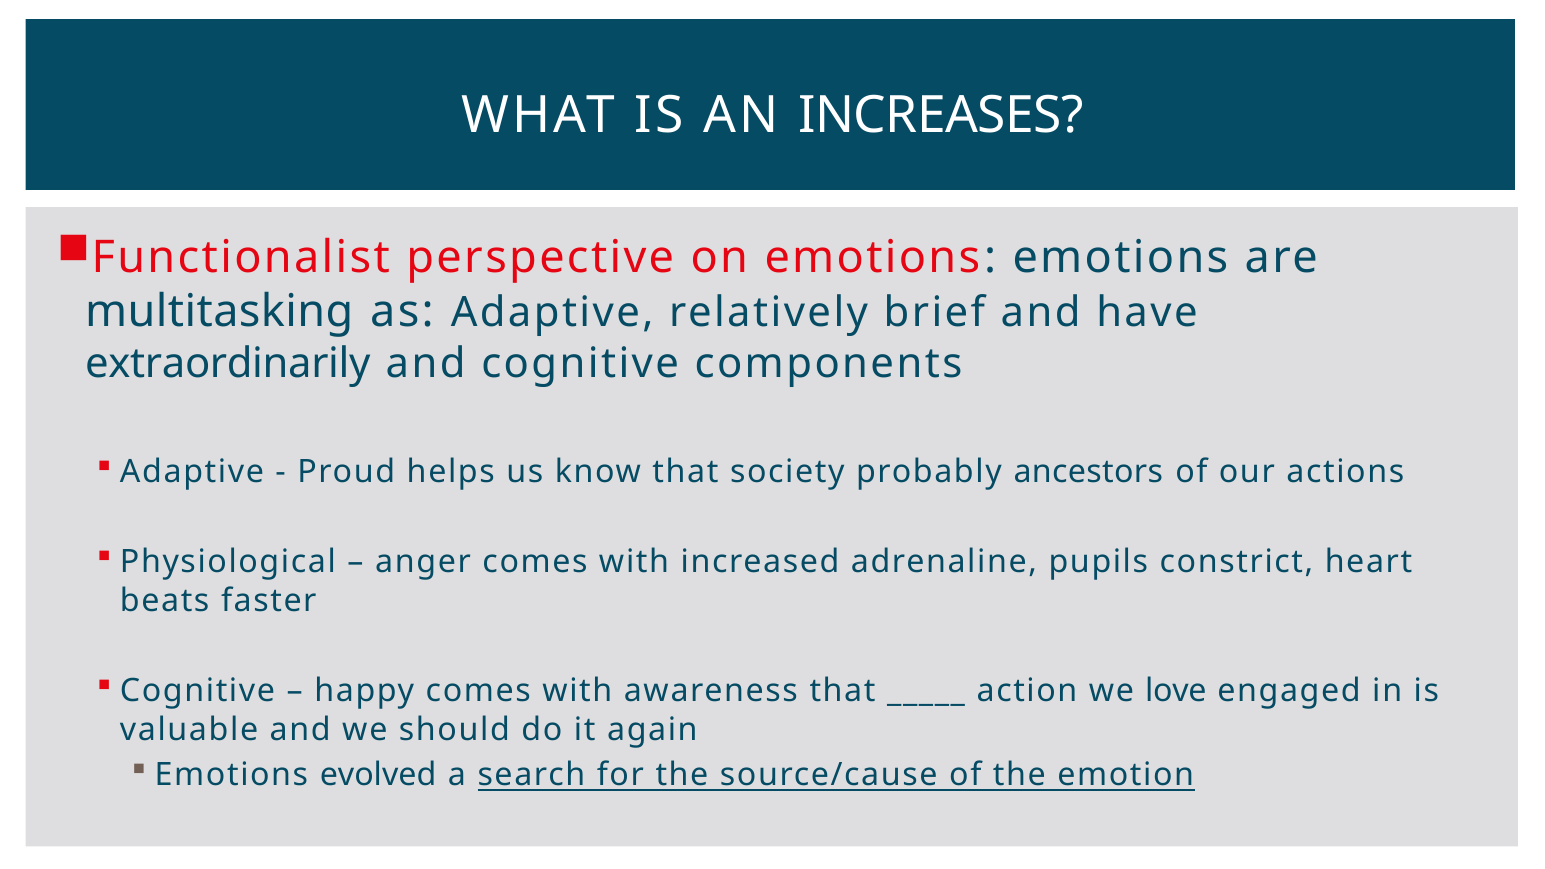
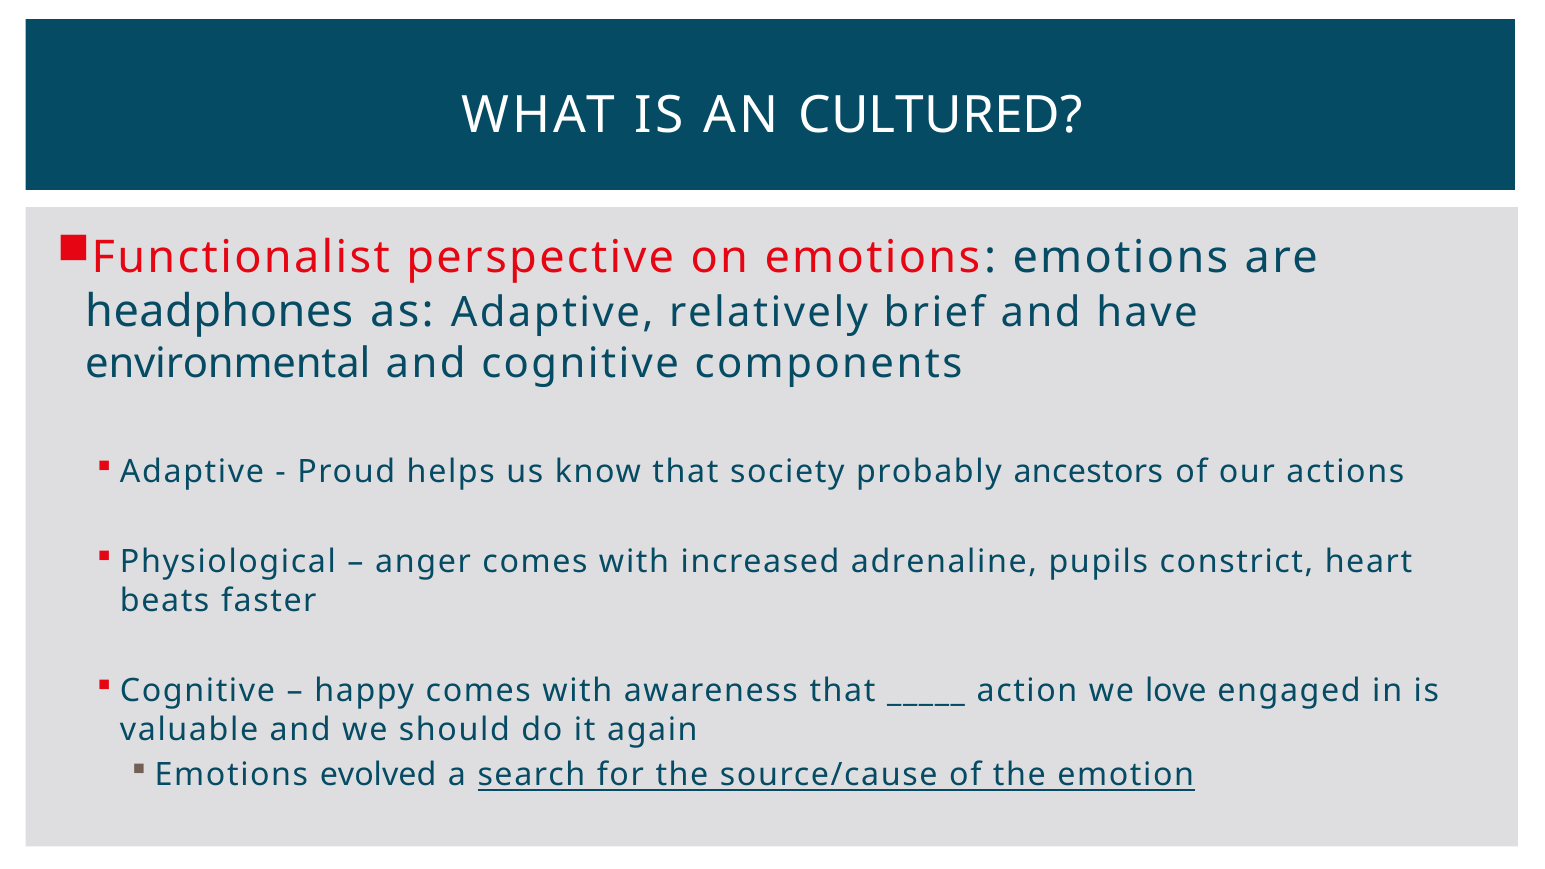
INCREASES: INCREASES -> CULTURED
multitasking: multitasking -> headphones
extraordinarily: extraordinarily -> environmental
